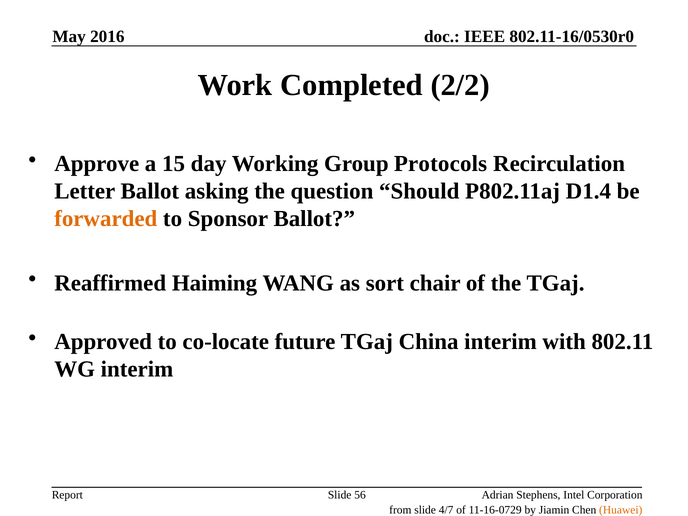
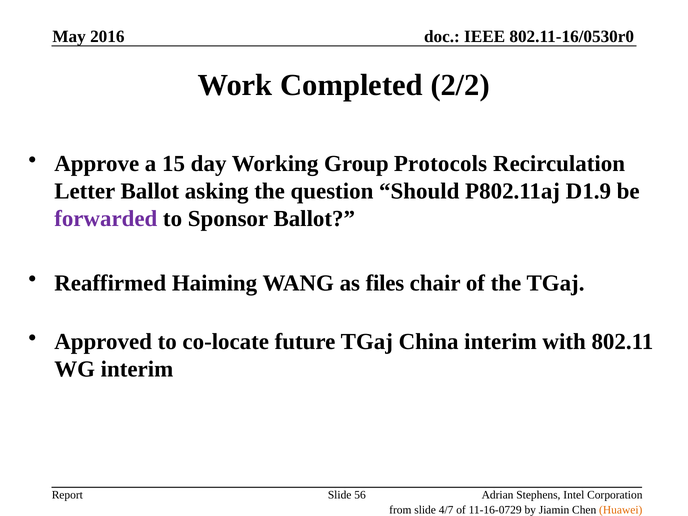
D1.4: D1.4 -> D1.9
forwarded colour: orange -> purple
sort: sort -> files
